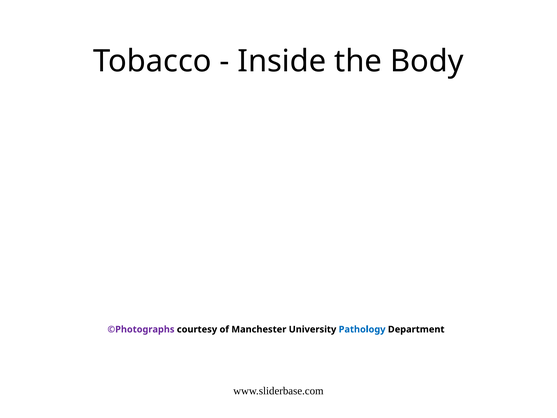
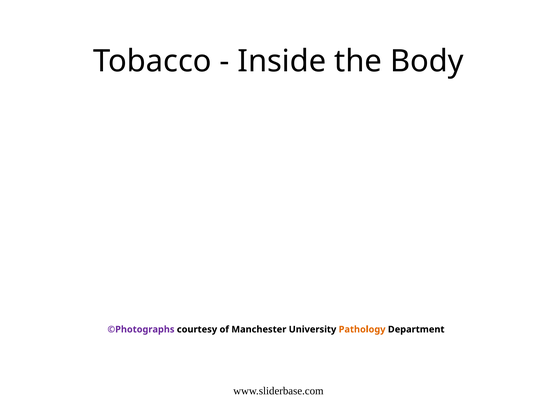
Pathology colour: blue -> orange
